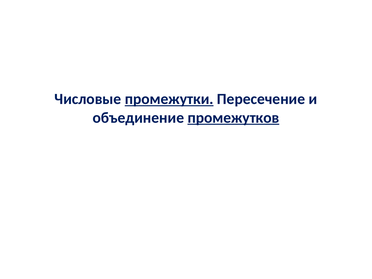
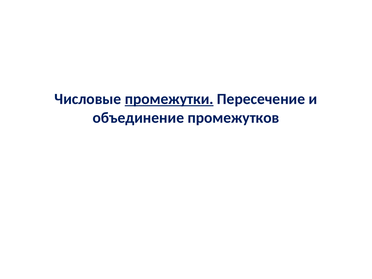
промежутков underline: present -> none
